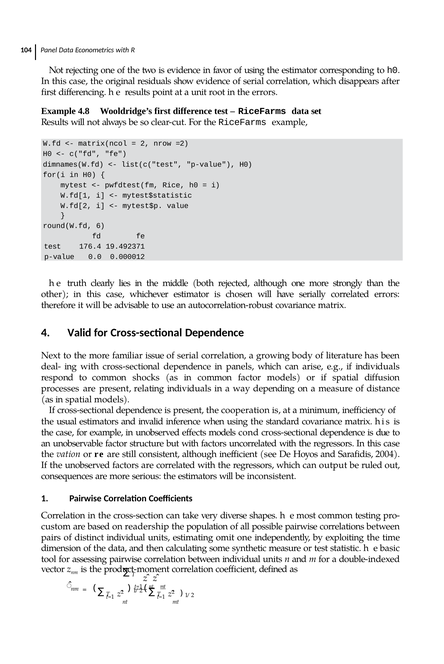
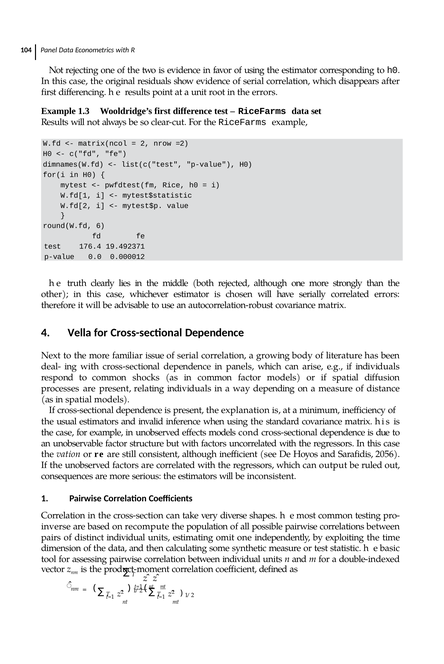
4.8: 4.8 -> 1.3
Valid: Valid -> Vella
cooperation: cooperation -> explanation
2004: 2004 -> 2056
custom: custom -> inverse
readership: readership -> recompute
